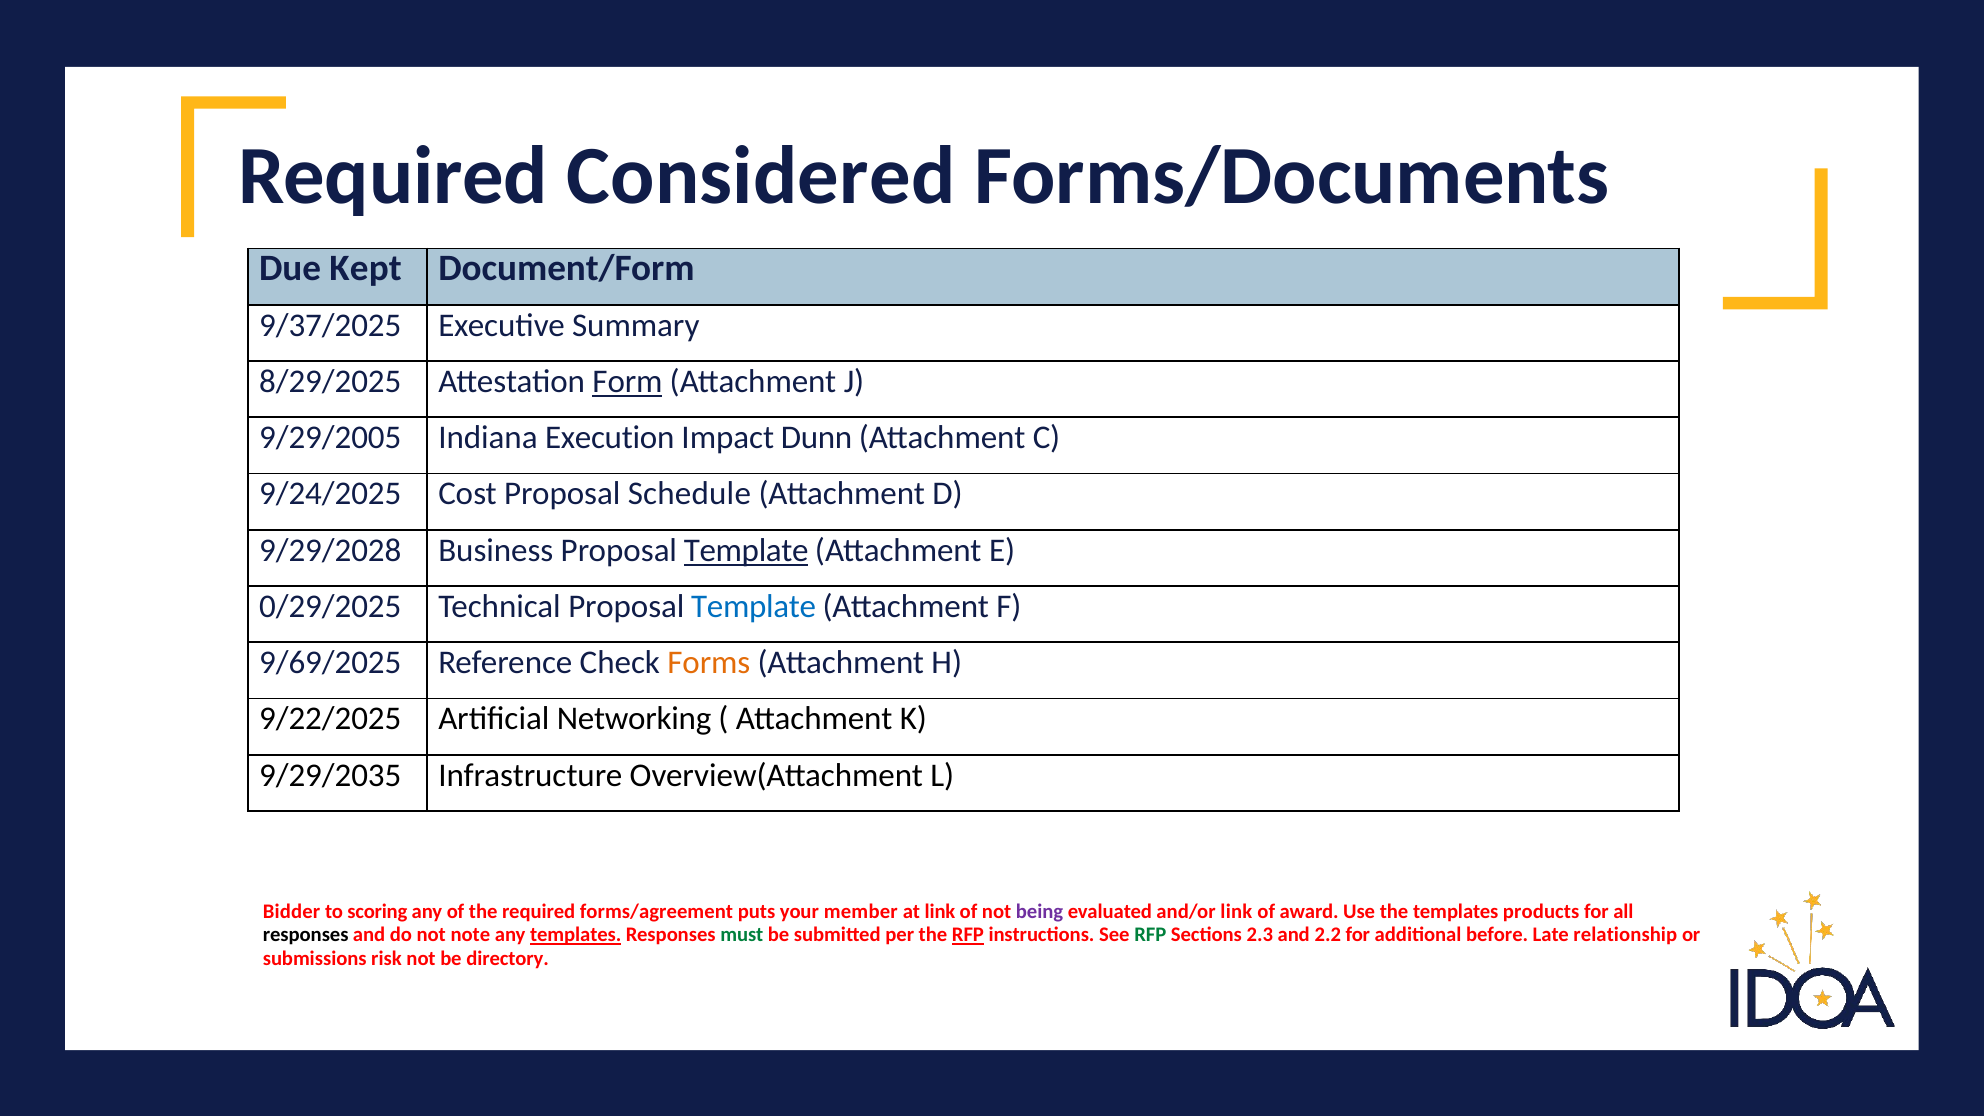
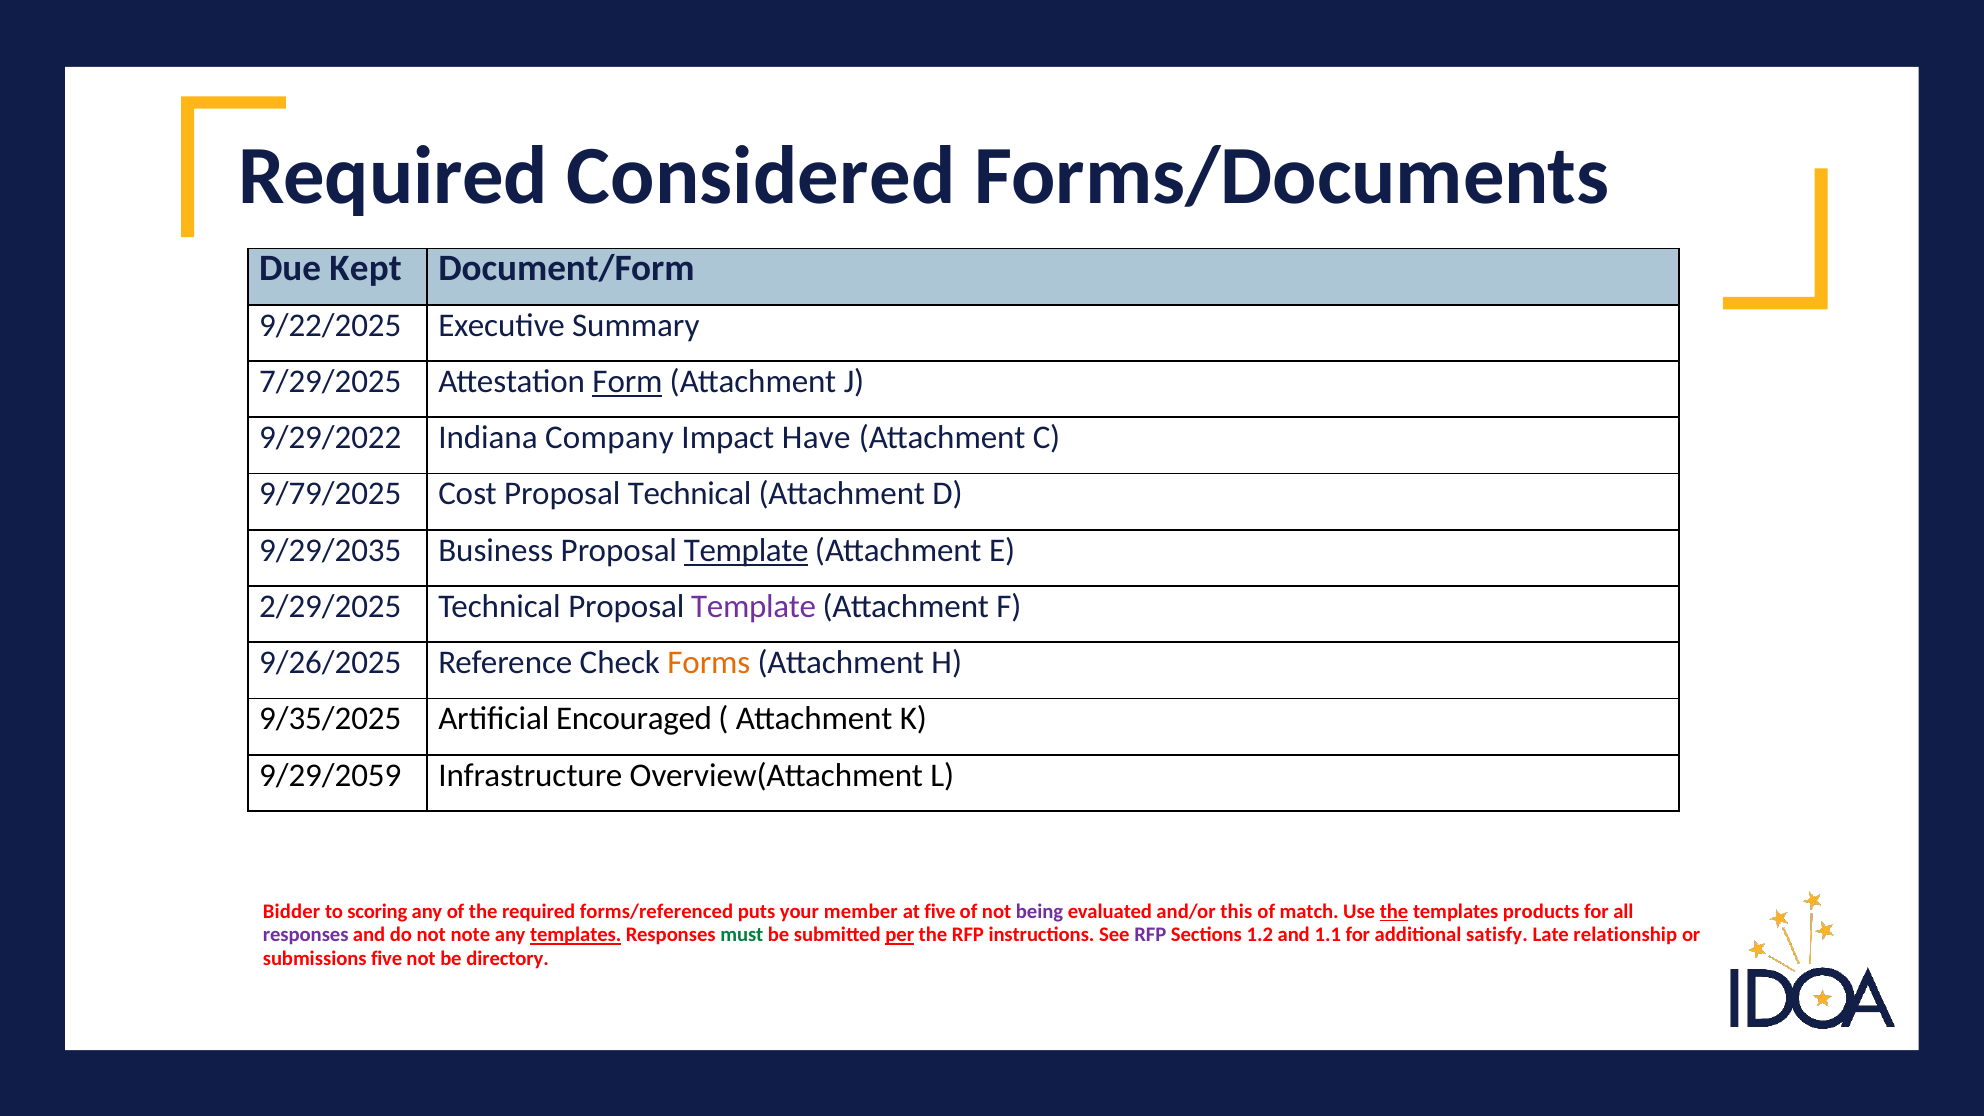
9/37/2025: 9/37/2025 -> 9/22/2025
8/29/2025: 8/29/2025 -> 7/29/2025
9/29/2005: 9/29/2005 -> 9/29/2022
Execution: Execution -> Company
Dunn: Dunn -> Have
9/24/2025: 9/24/2025 -> 9/79/2025
Proposal Schedule: Schedule -> Technical
9/29/2028: 9/29/2028 -> 9/29/2035
0/29/2025: 0/29/2025 -> 2/29/2025
Template at (754, 607) colour: blue -> purple
9/69/2025: 9/69/2025 -> 9/26/2025
9/22/2025: 9/22/2025 -> 9/35/2025
Networking: Networking -> Encouraged
9/29/2035: 9/29/2035 -> 9/29/2059
forms/agreement: forms/agreement -> forms/referenced
at link: link -> five
and/or link: link -> this
award: award -> match
the at (1394, 912) underline: none -> present
responses at (306, 935) colour: black -> purple
per underline: none -> present
RFP at (968, 935) underline: present -> none
RFP at (1150, 935) colour: green -> purple
2.3: 2.3 -> 1.2
2.2: 2.2 -> 1.1
before: before -> satisfy
submissions risk: risk -> five
